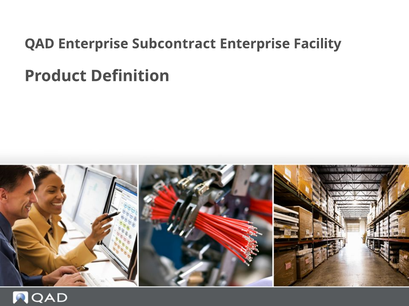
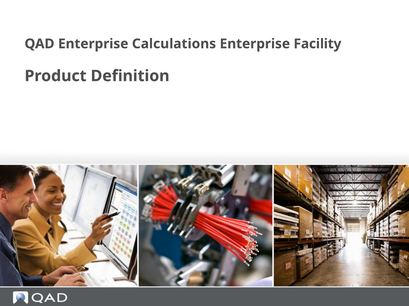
Subcontract: Subcontract -> Calculations
